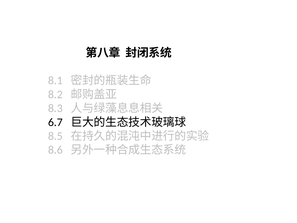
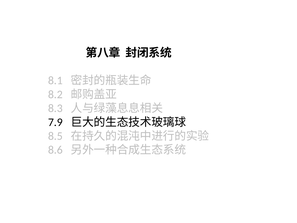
6.7: 6.7 -> 7.9
